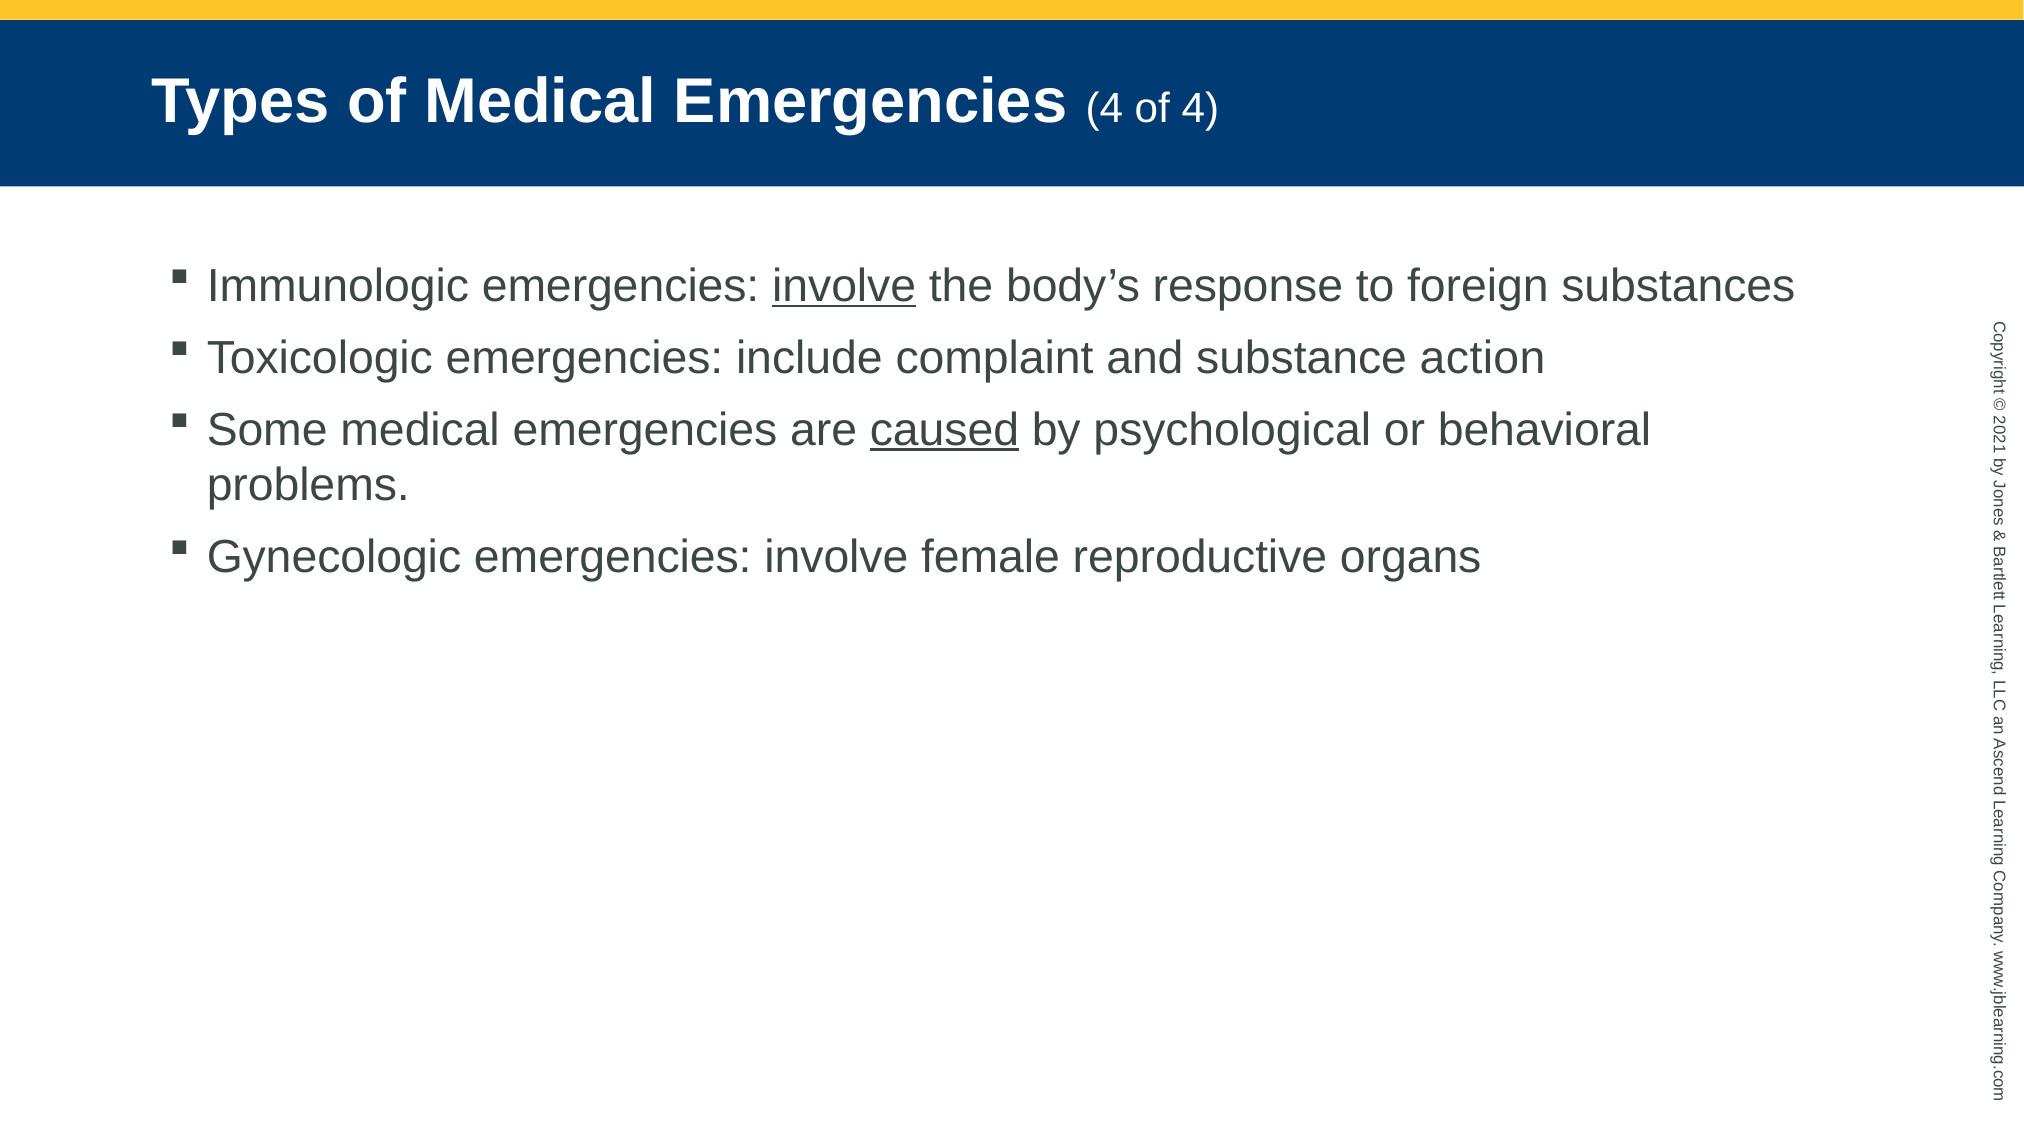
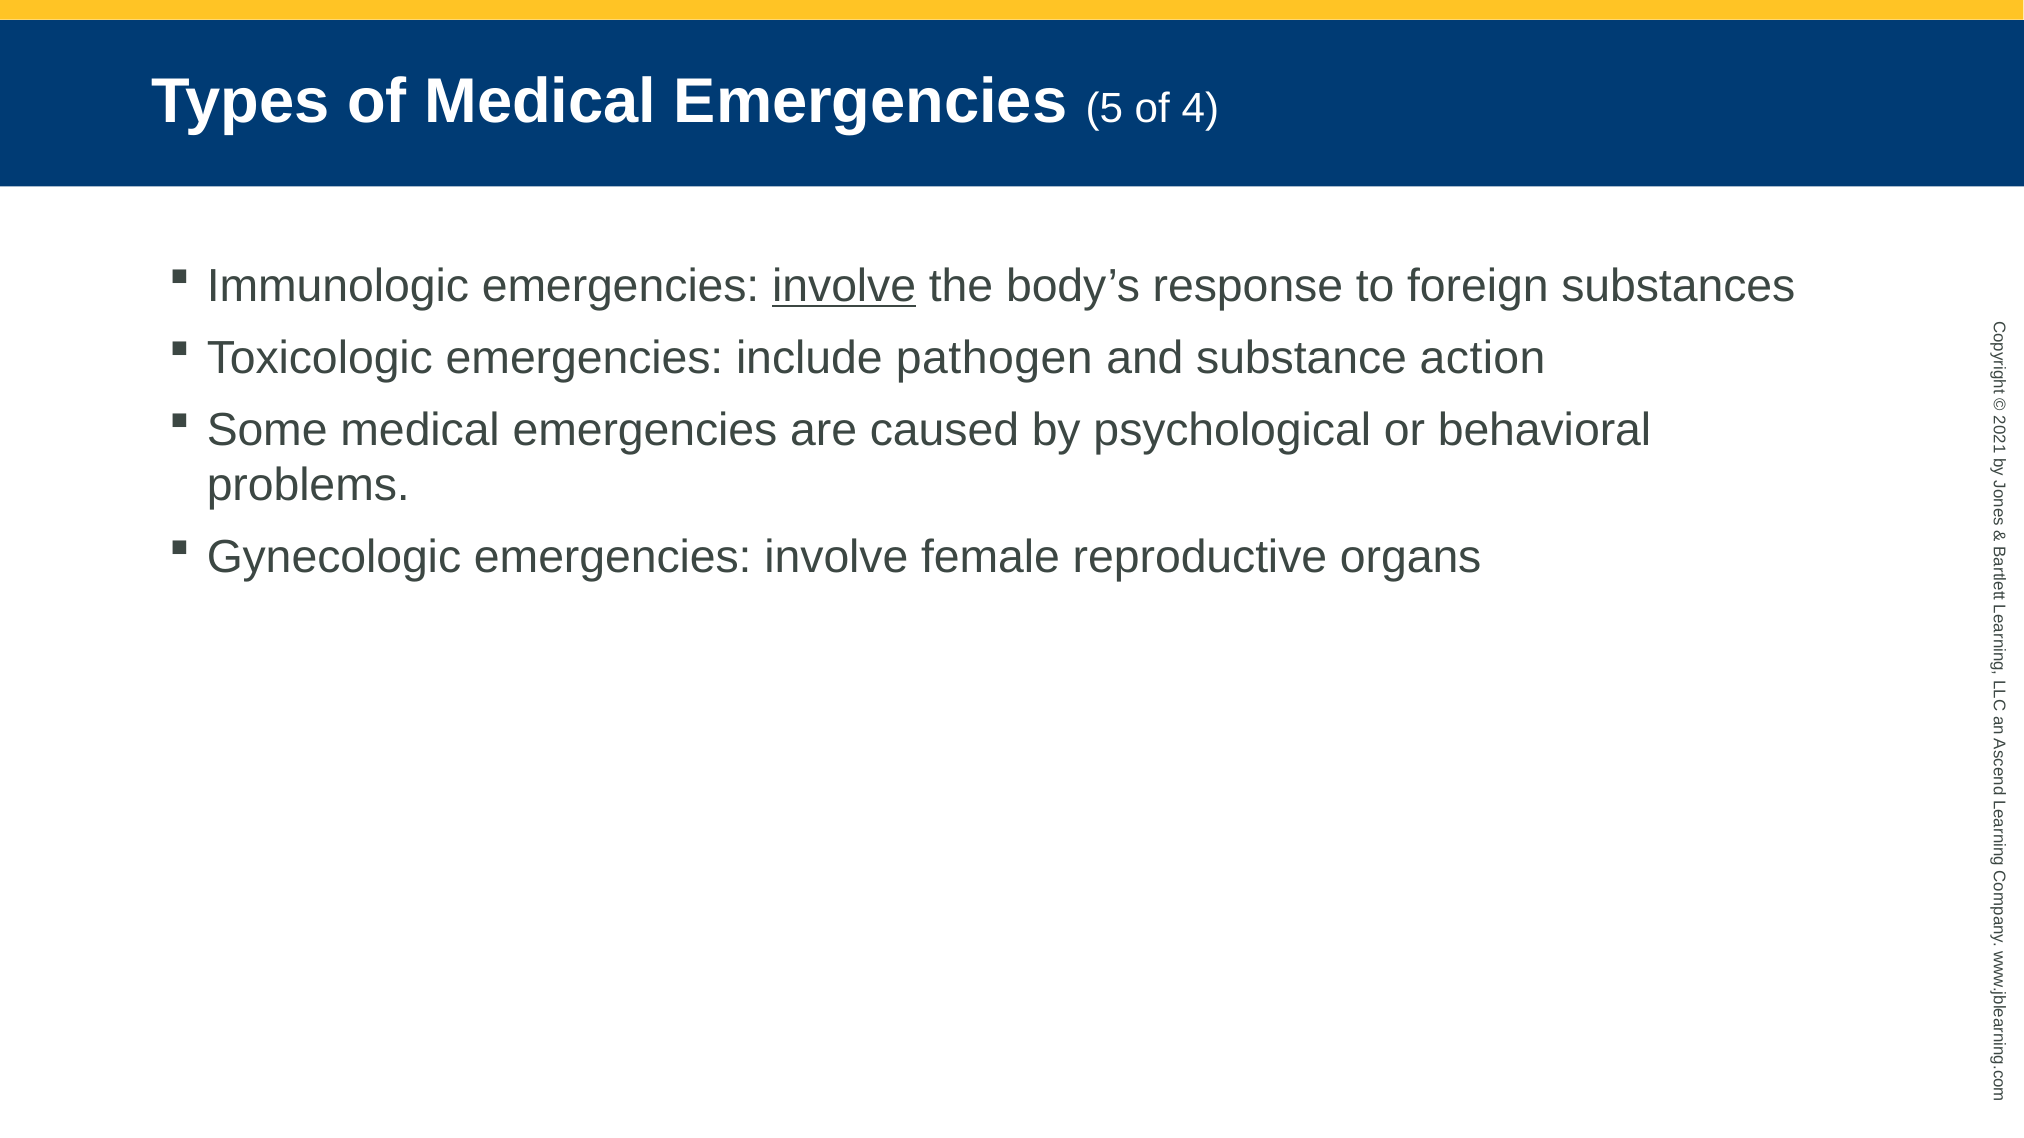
Emergencies 4: 4 -> 5
complaint: complaint -> pathogen
caused underline: present -> none
